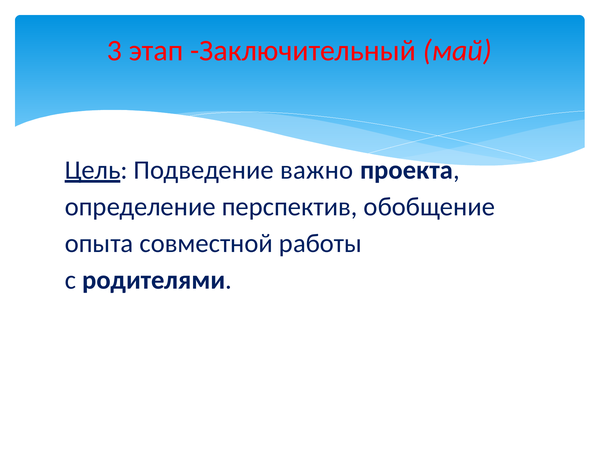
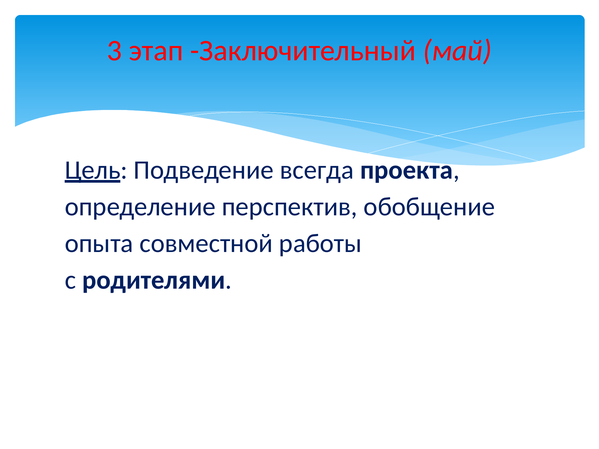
важно: важно -> всегда
